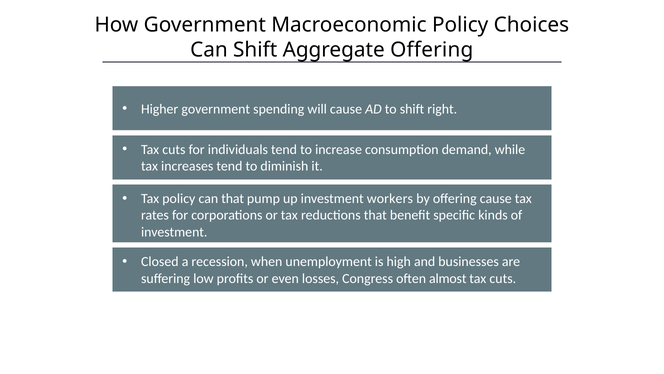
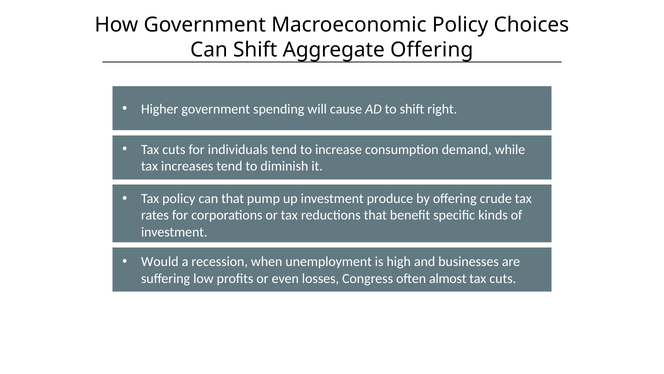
workers: workers -> produce
offering cause: cause -> crude
Closed: Closed -> Would
